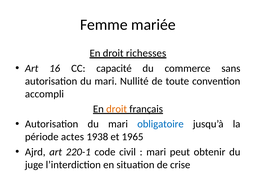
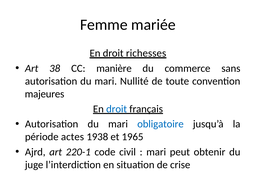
16: 16 -> 38
capacité: capacité -> manière
accompli: accompli -> majeures
droit at (117, 109) colour: orange -> blue
